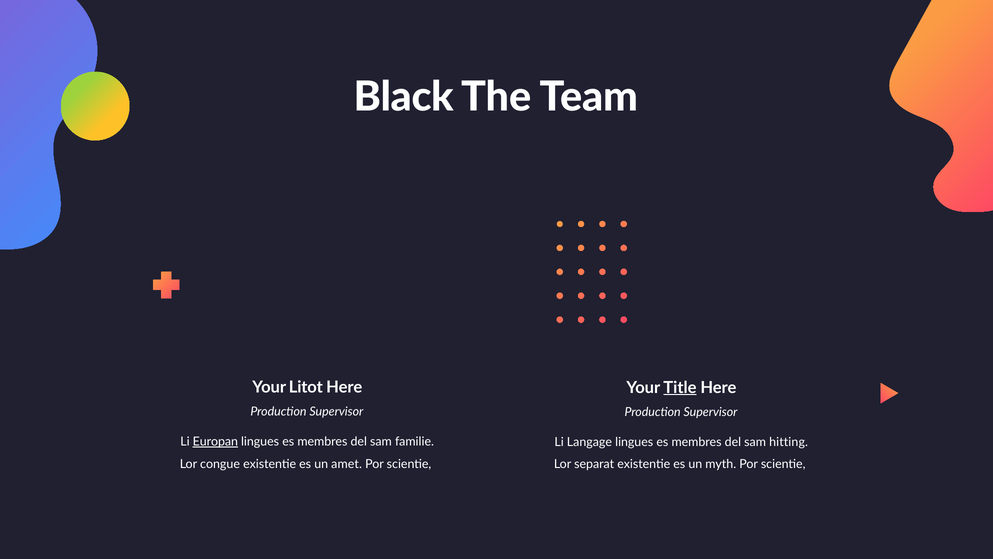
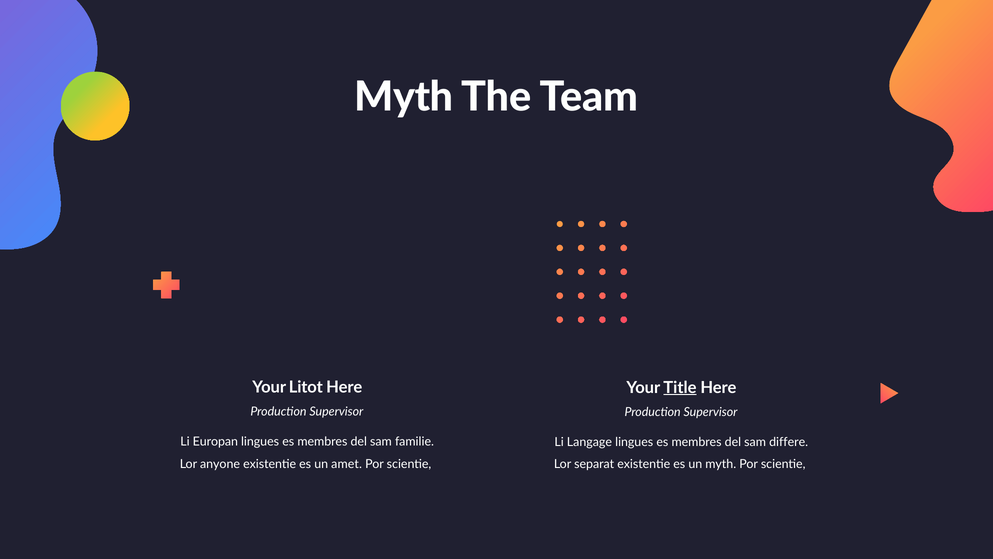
Black at (404, 97): Black -> Myth
Europan underline: present -> none
hitting: hitting -> differe
congue: congue -> anyone
